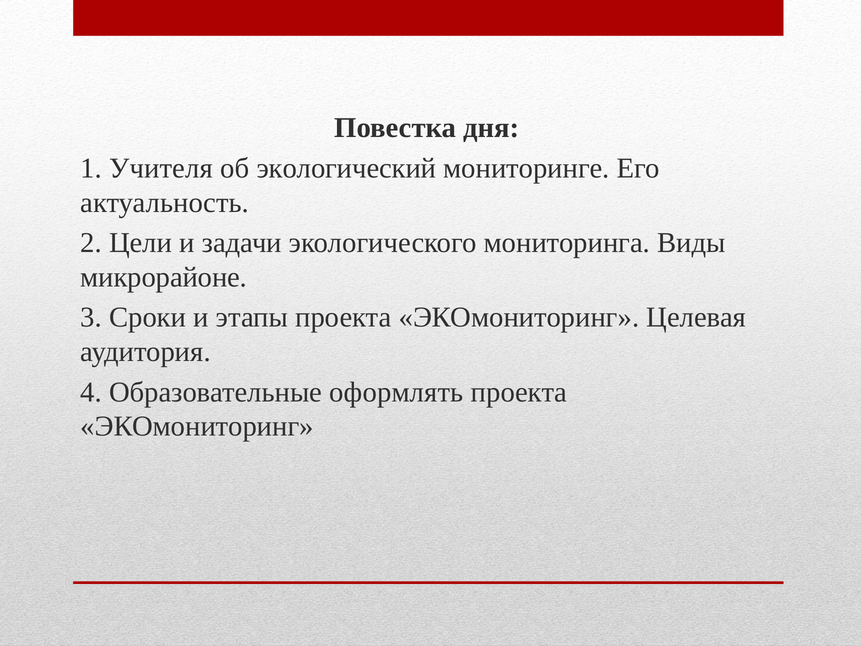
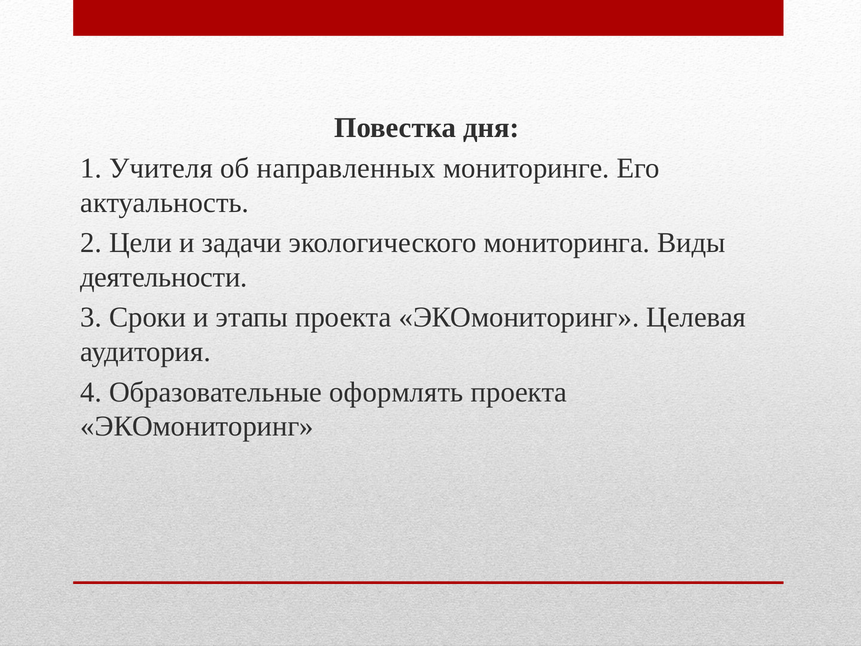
экологический: экологический -> направленных
микрорайоне: микрорайоне -> деятельности
